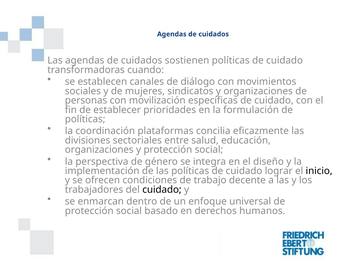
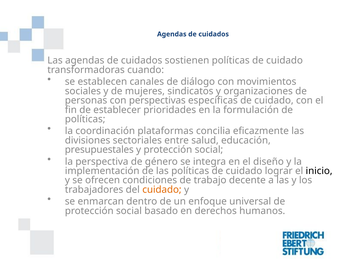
movilización: movilización -> perspectivas
organizaciones at (99, 150): organizaciones -> presupuestales
cuidado at (162, 190) colour: black -> orange
